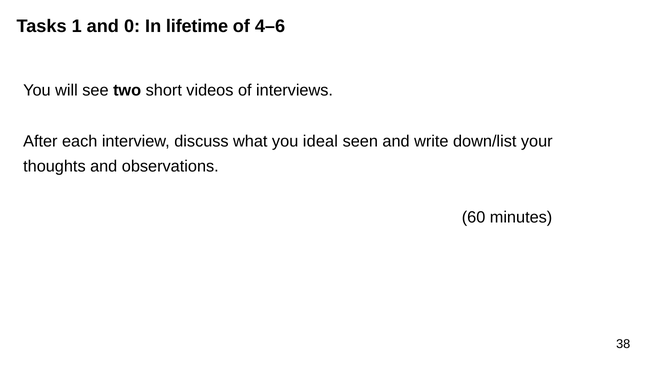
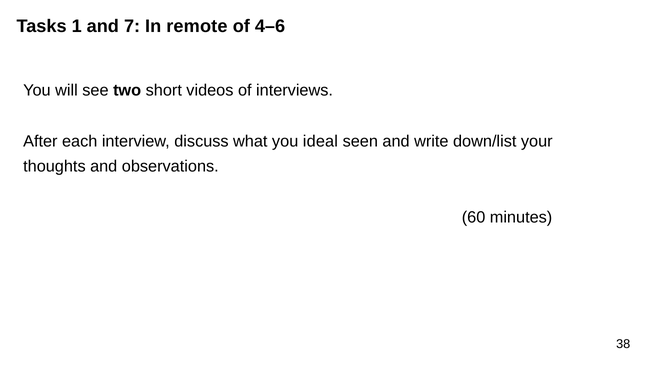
0: 0 -> 7
lifetime: lifetime -> remote
